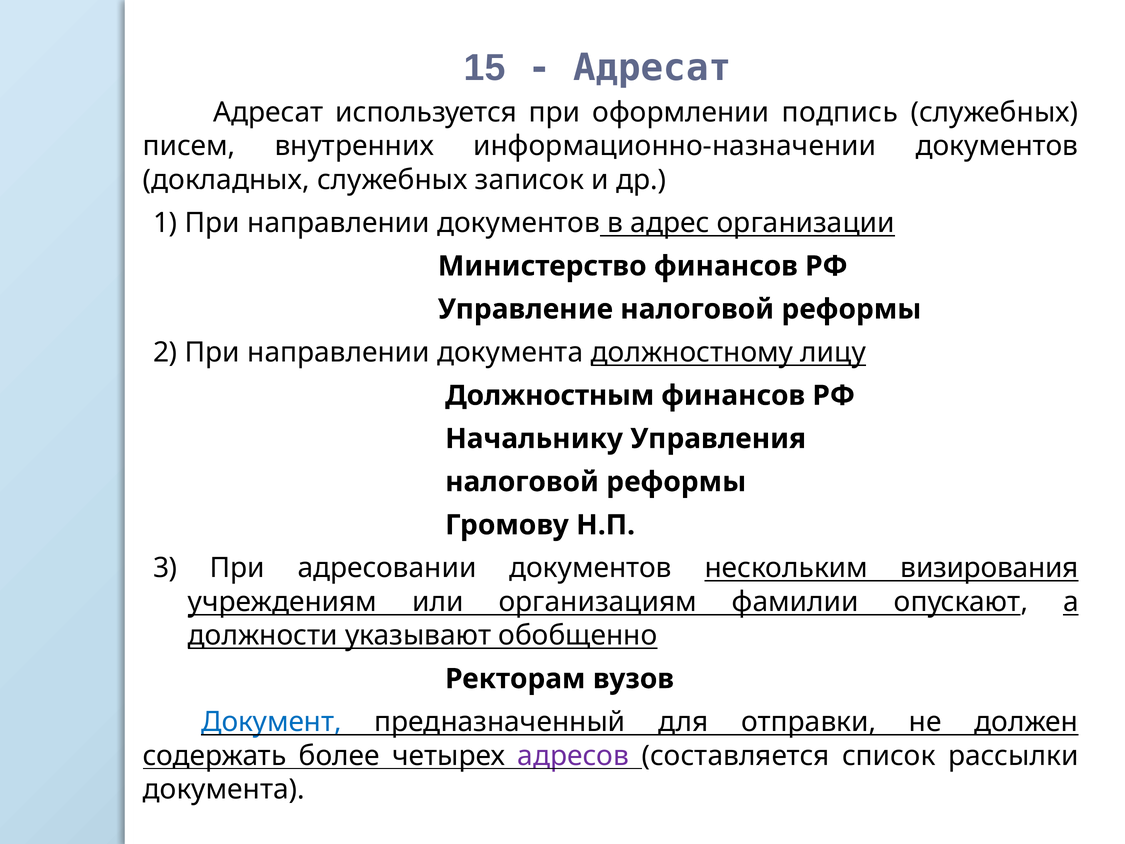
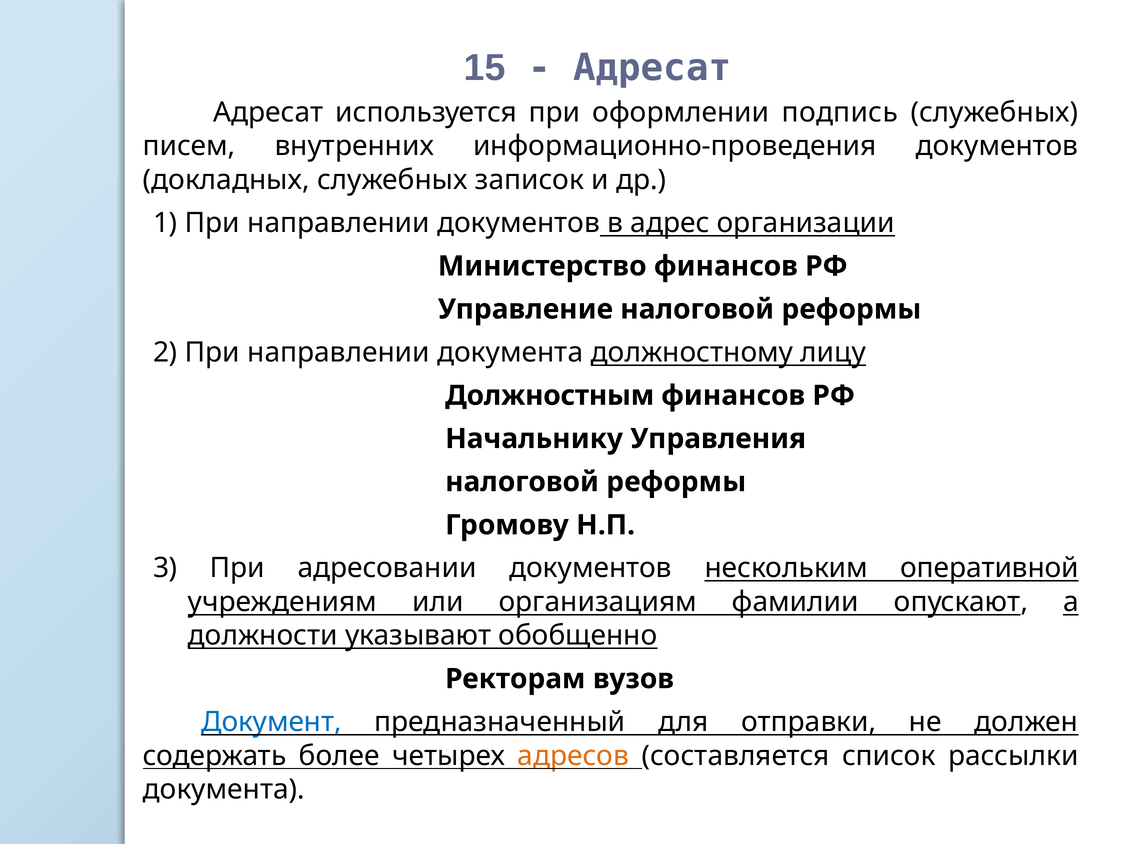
информационно-назначении: информационно-назначении -> информационно-проведения
визирования: визирования -> оперативной
адресов colour: purple -> orange
